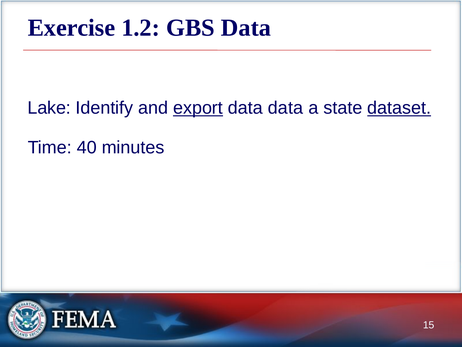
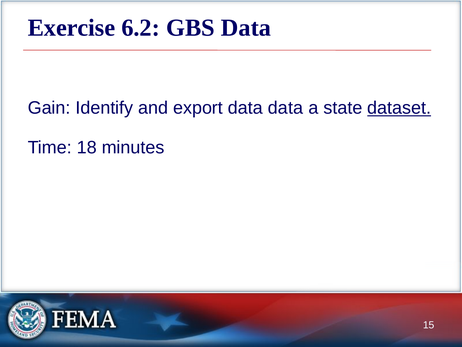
1.2: 1.2 -> 6.2
Lake: Lake -> Gain
export underline: present -> none
40: 40 -> 18
